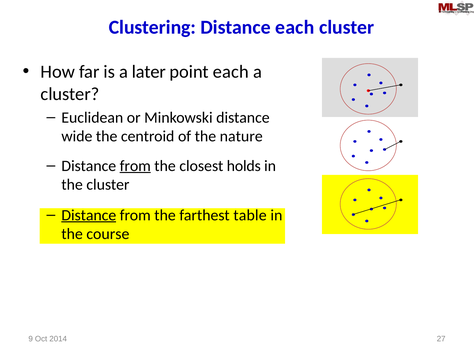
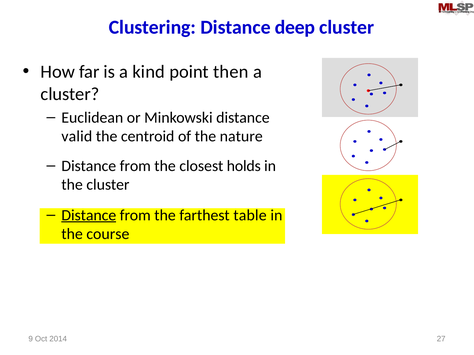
Distance each: each -> deep
later: later -> kind
point each: each -> then
wide: wide -> valid
from at (135, 166) underline: present -> none
